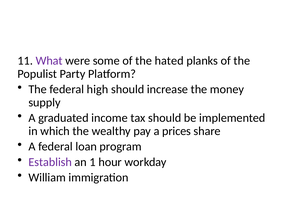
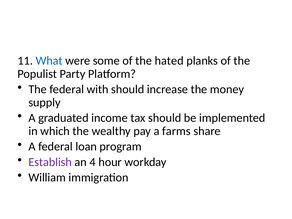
What colour: purple -> blue
high: high -> with
prices: prices -> farms
1: 1 -> 4
